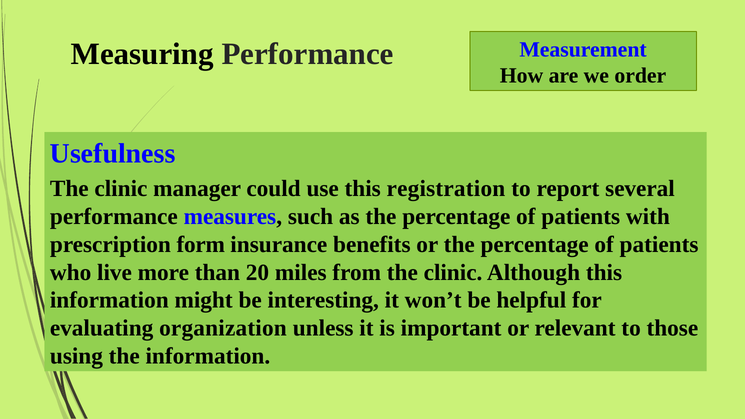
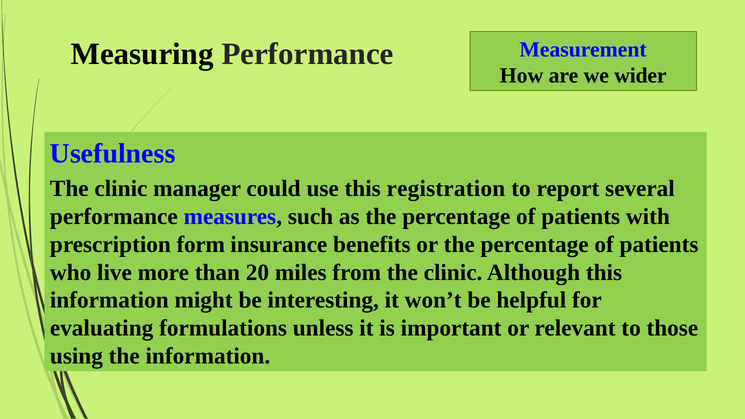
order: order -> wider
organization: organization -> formulations
